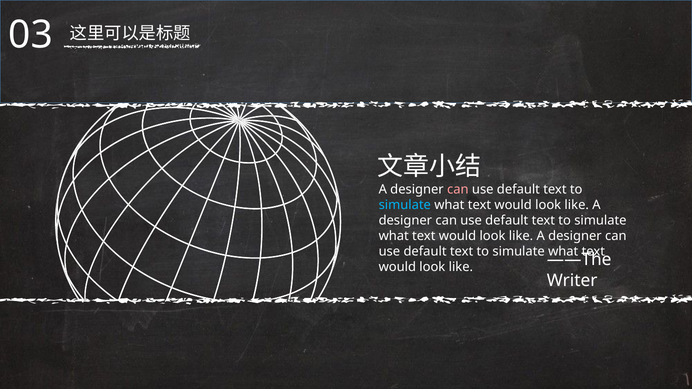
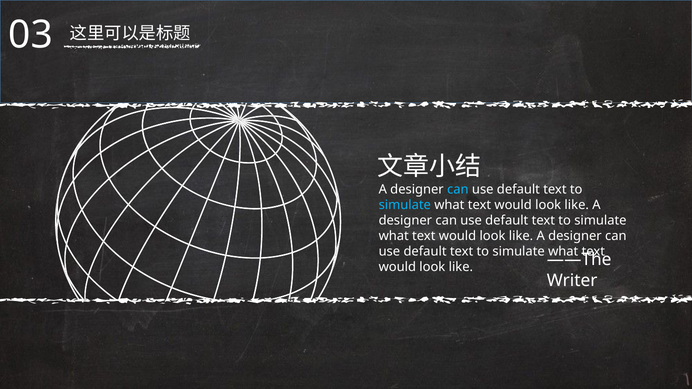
can at (458, 189) colour: pink -> light blue
